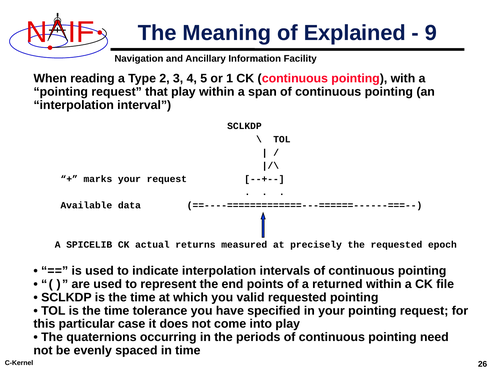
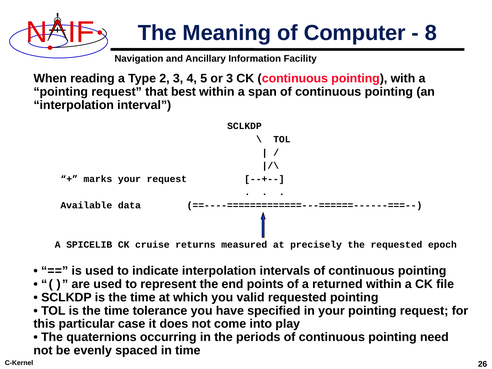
Explained: Explained -> Computer
9: 9 -> 8
or 1: 1 -> 3
that play: play -> best
actual: actual -> cruise
